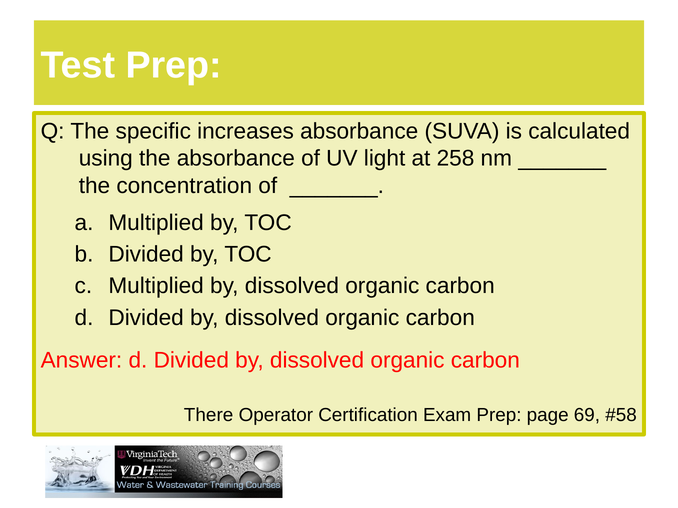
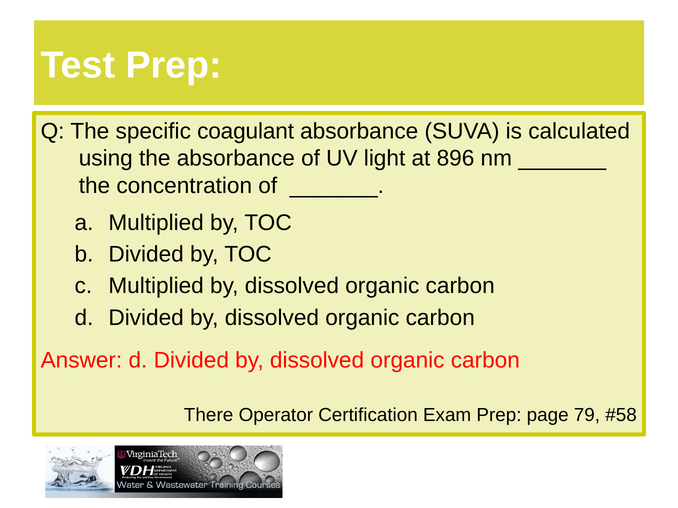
increases: increases -> coagulant
258: 258 -> 896
69: 69 -> 79
